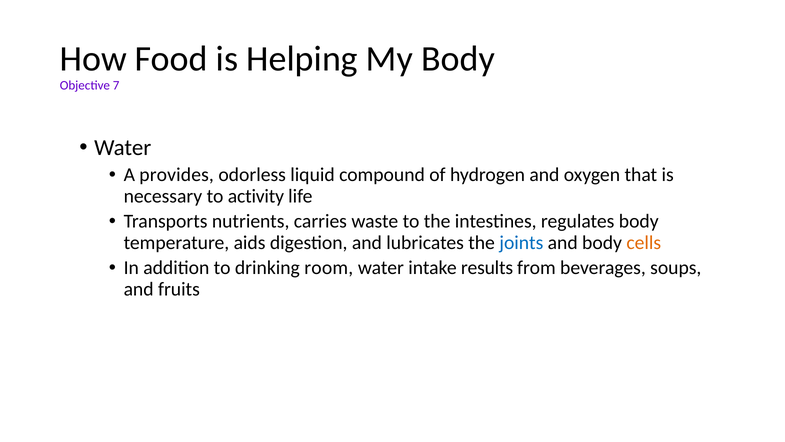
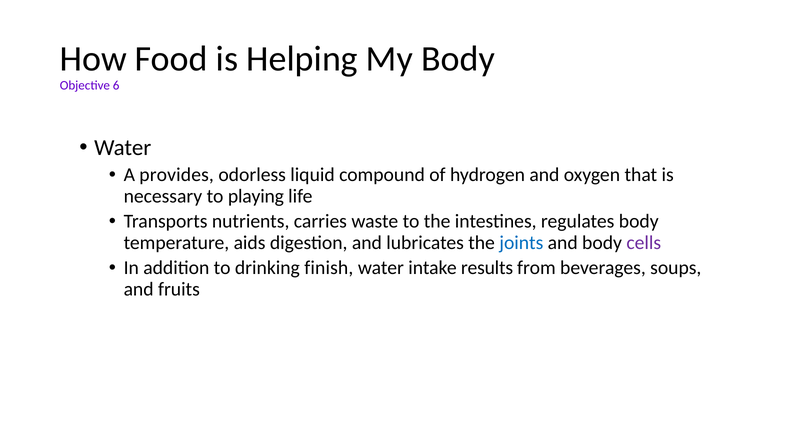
7: 7 -> 6
activity: activity -> playing
cells colour: orange -> purple
room: room -> finish
